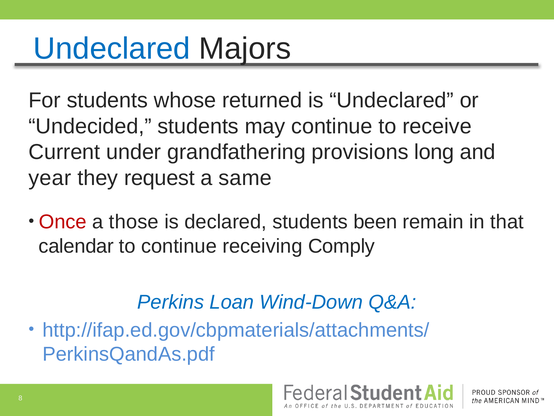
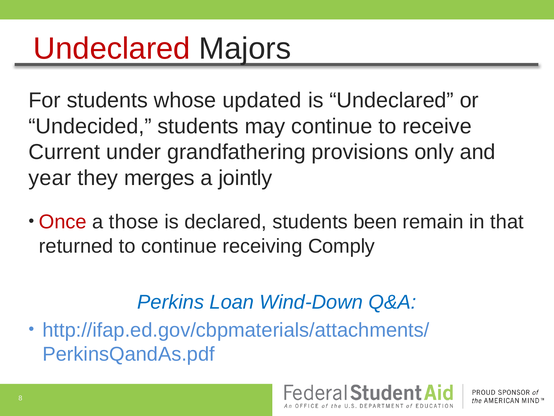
Undeclared at (112, 48) colour: blue -> red
returned: returned -> updated
long: long -> only
request: request -> merges
same: same -> jointly
calendar: calendar -> returned
